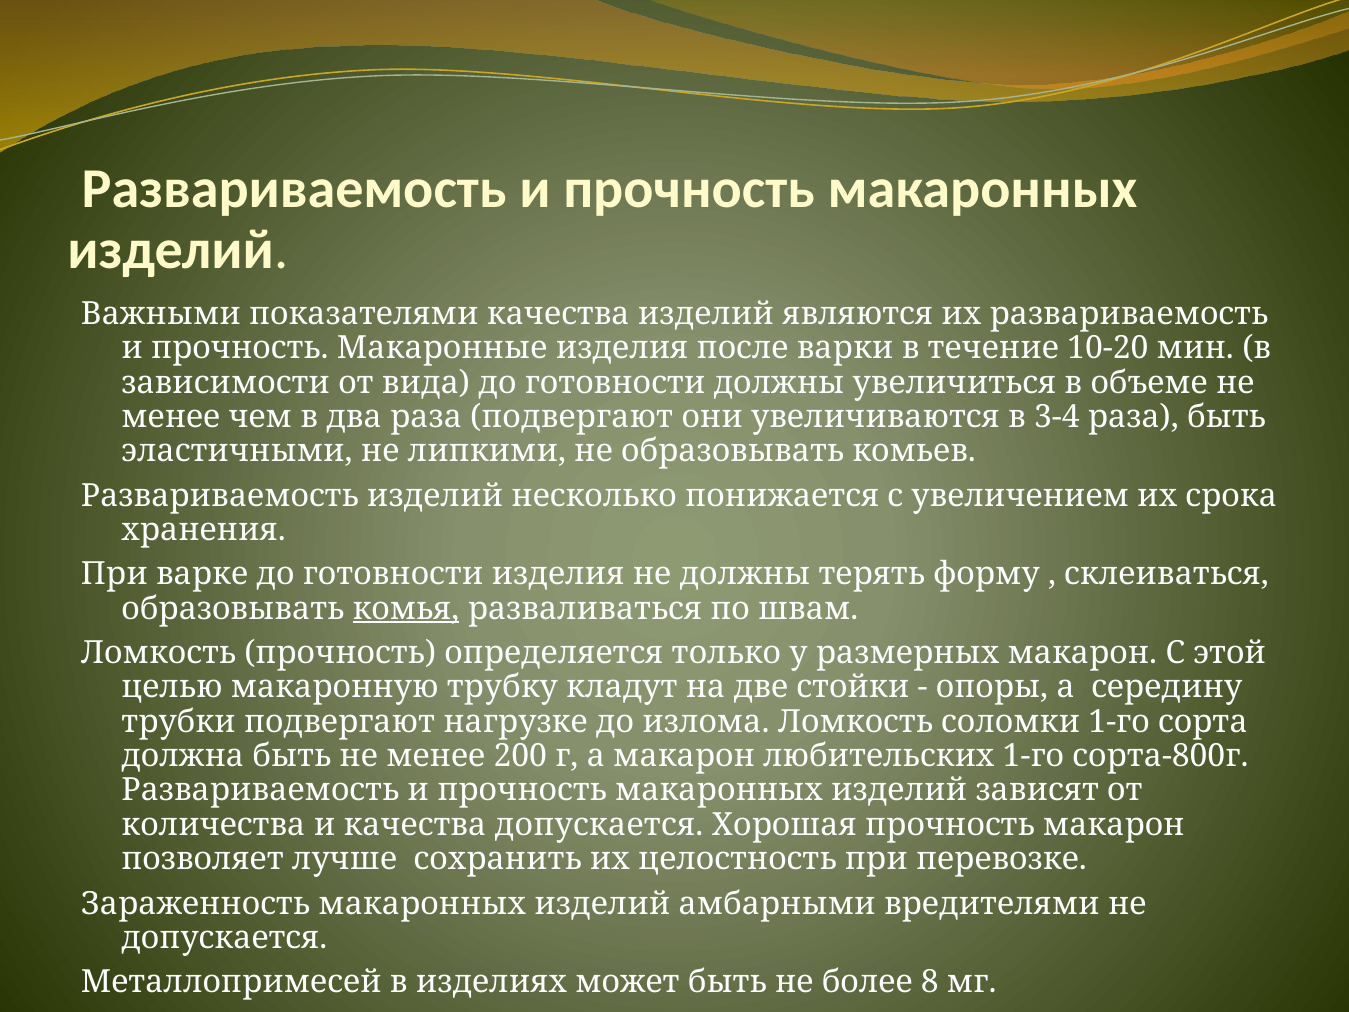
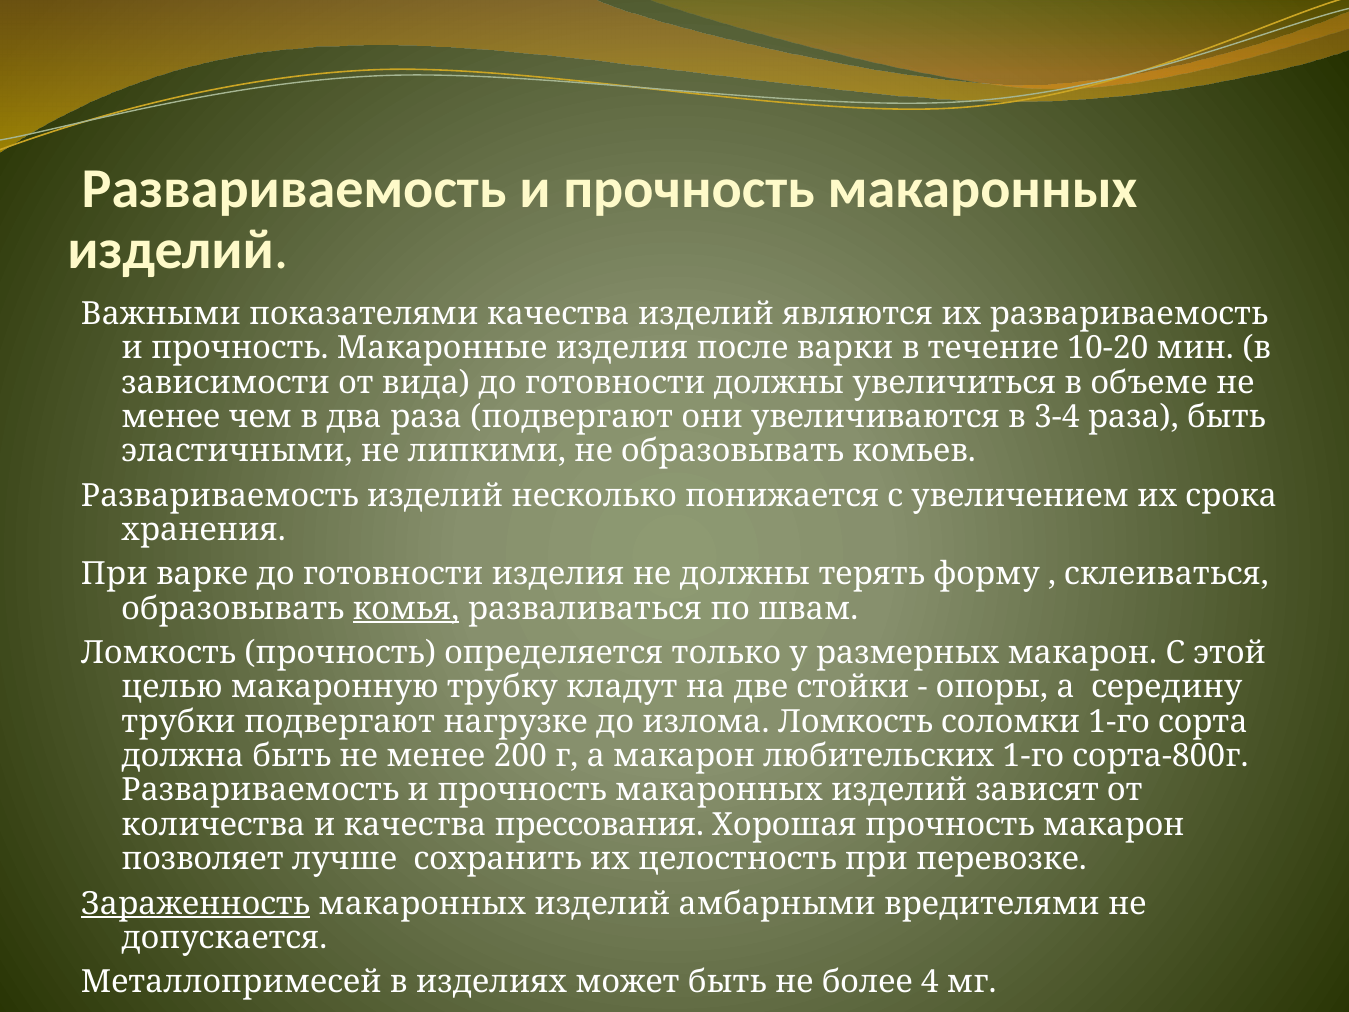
качества допускается: допускается -> прессования
Зараженность underline: none -> present
8: 8 -> 4
